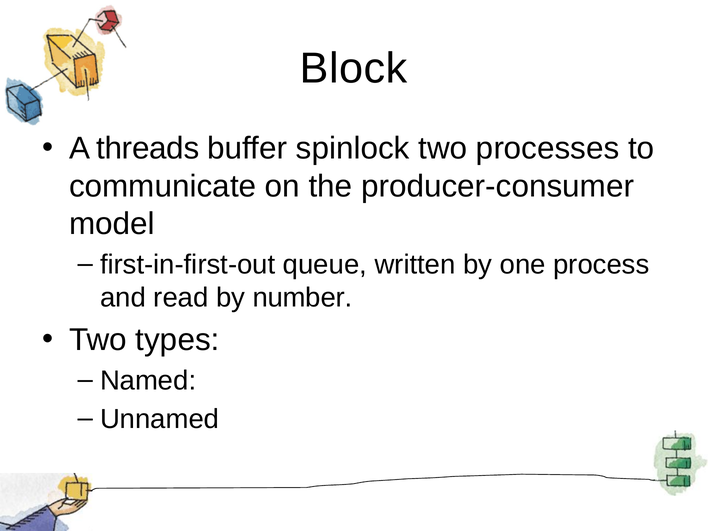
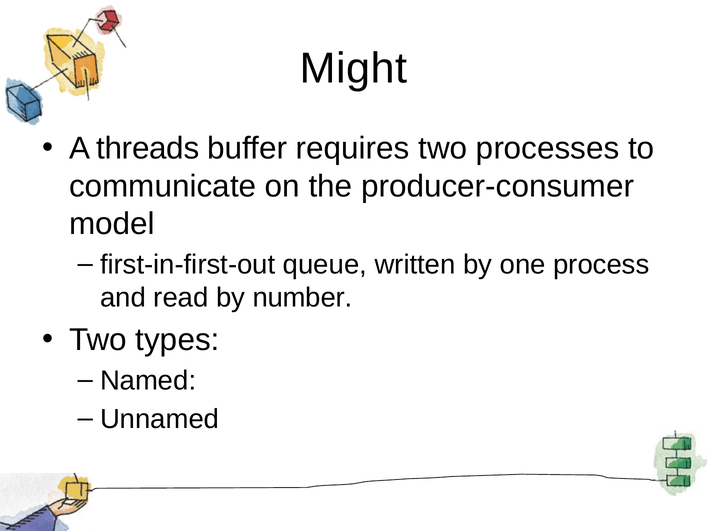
Block: Block -> Might
spinlock: spinlock -> requires
